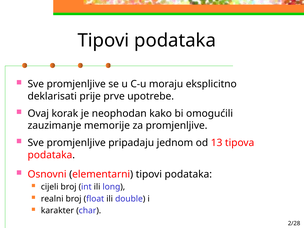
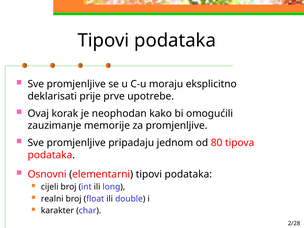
13: 13 -> 80
